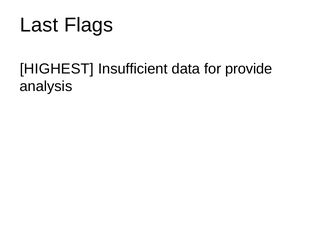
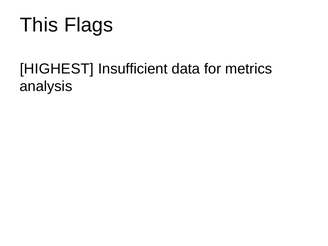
Last: Last -> This
provide: provide -> metrics
